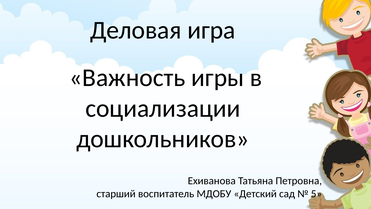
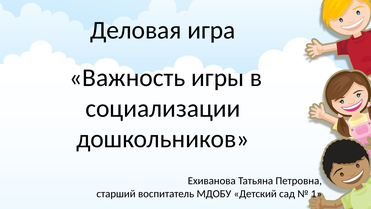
5: 5 -> 1
